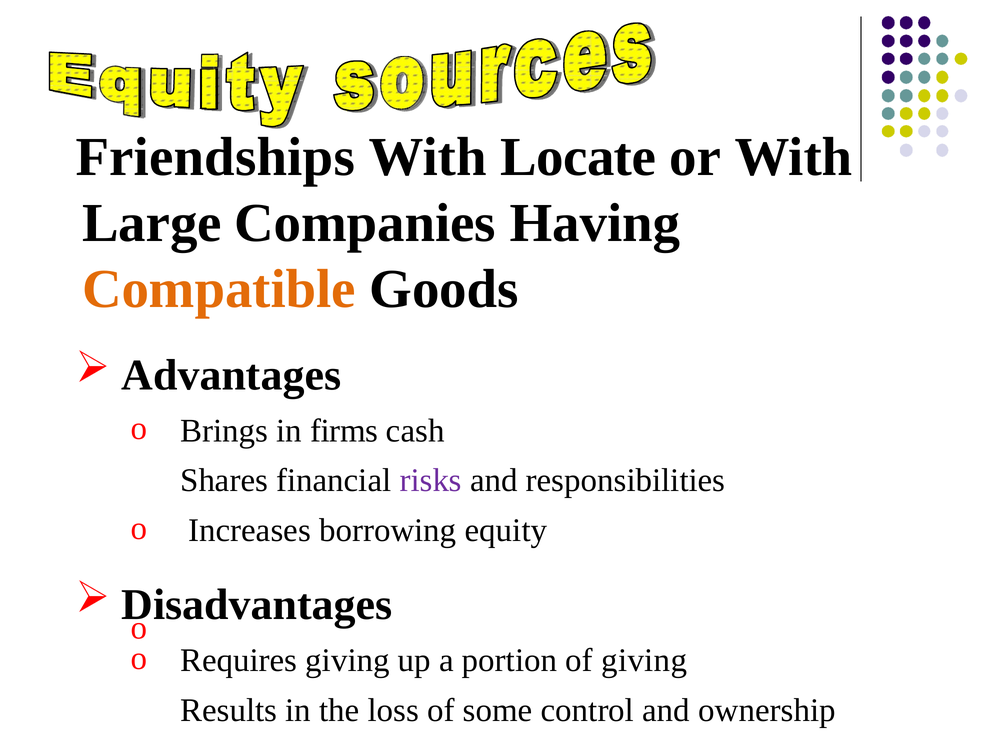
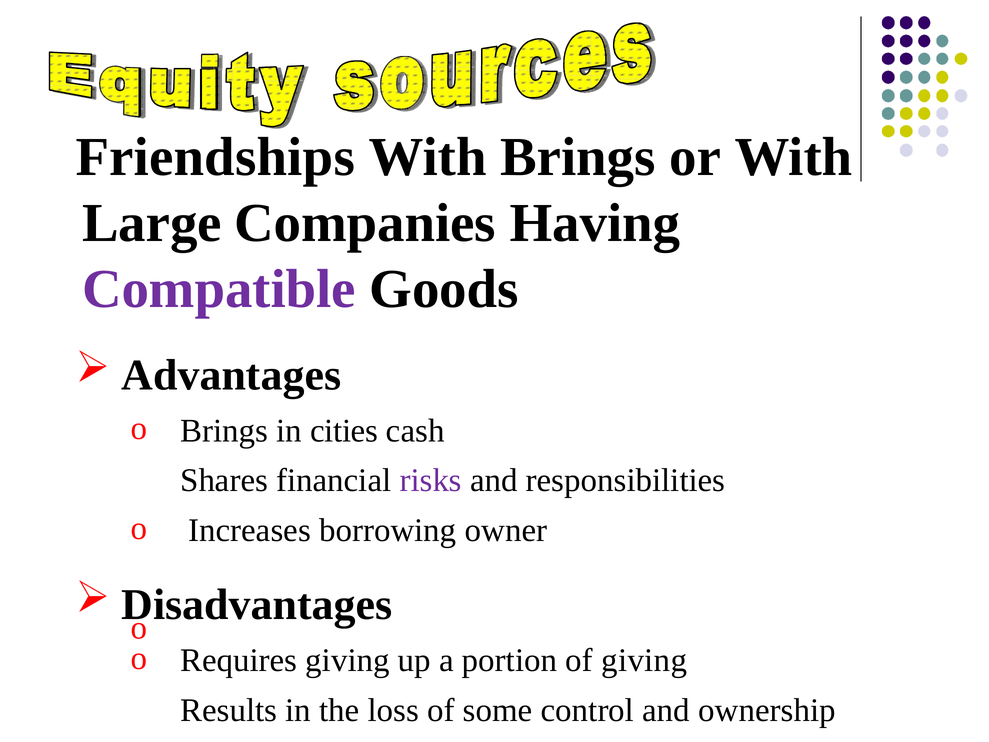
With Locate: Locate -> Brings
Compatible colour: orange -> purple
firms: firms -> cities
equity: equity -> owner
